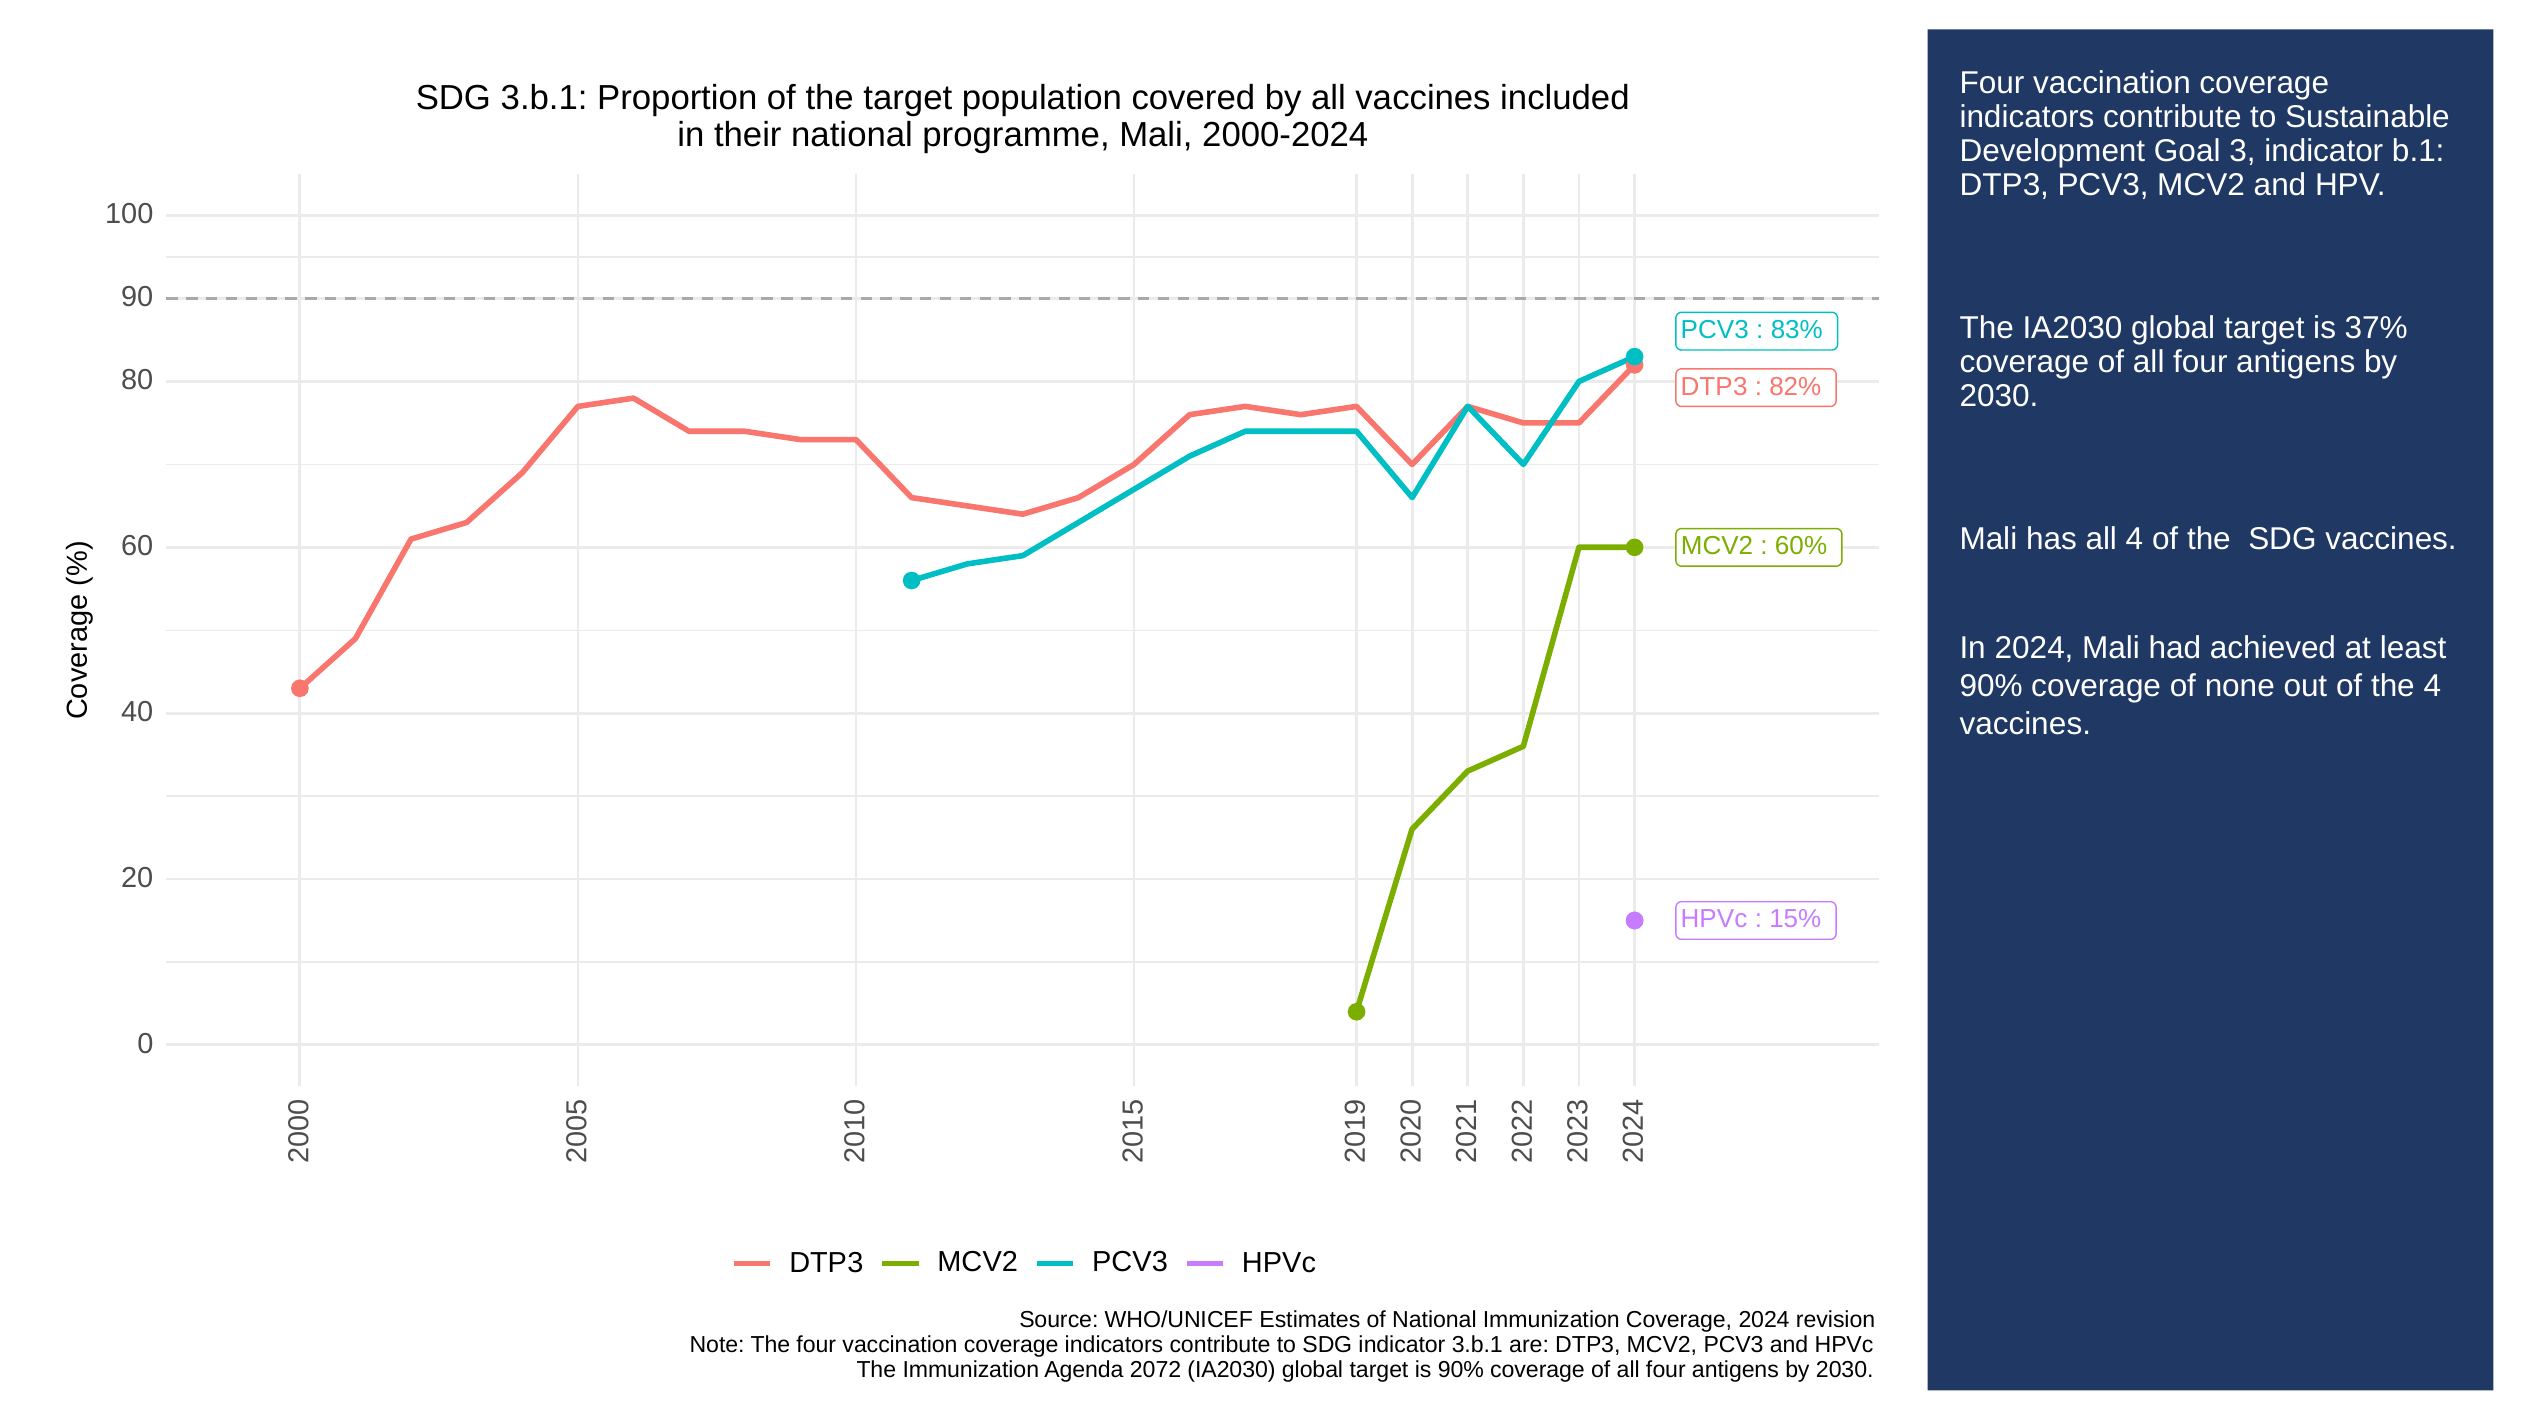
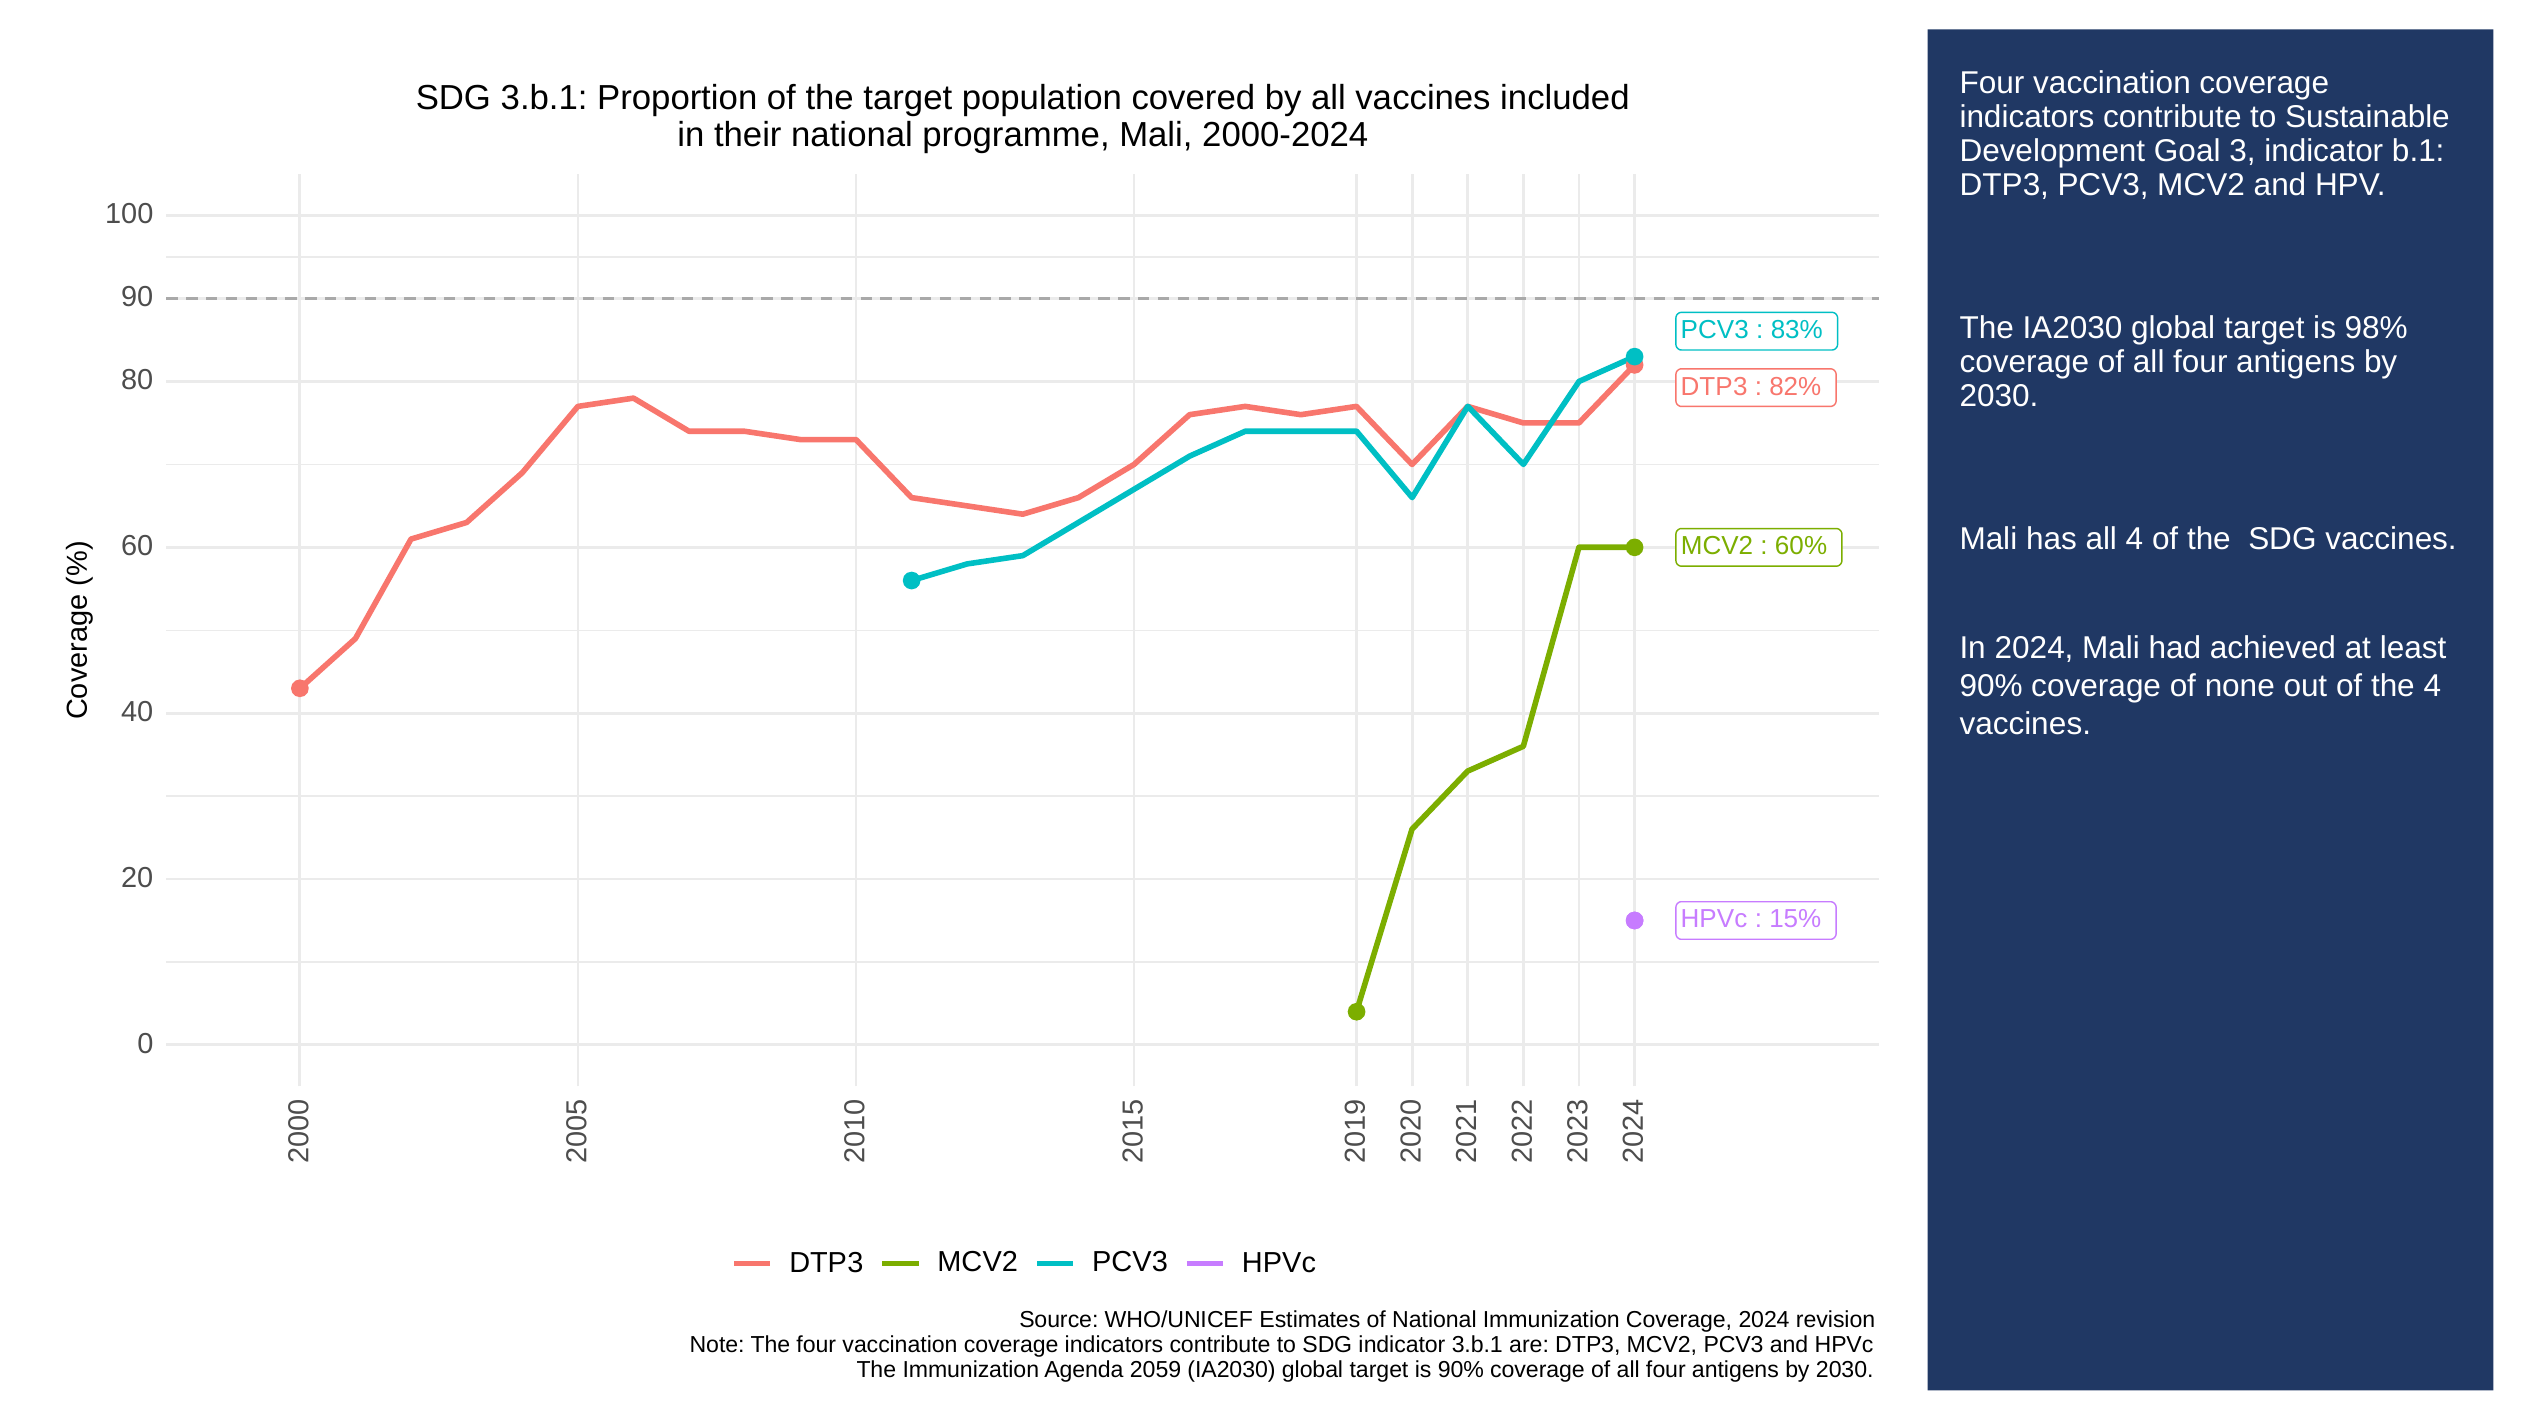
37%: 37% -> 98%
2072: 2072 -> 2059
